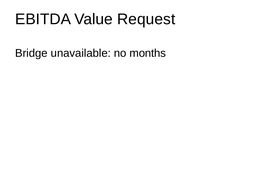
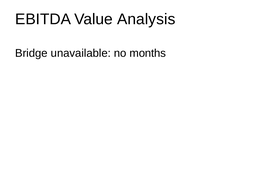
Request: Request -> Analysis
